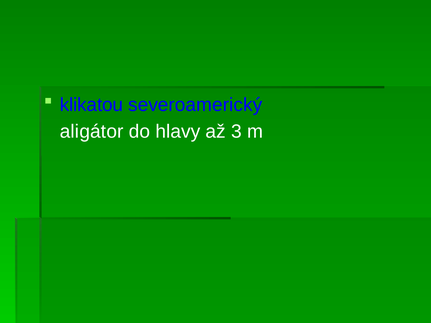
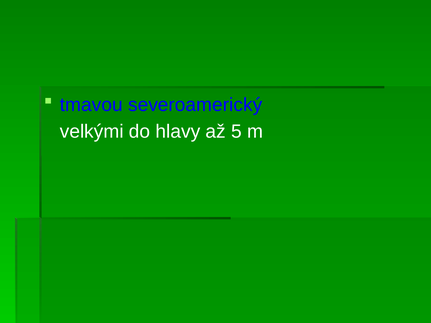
klikatou: klikatou -> tmavou
aligátor: aligátor -> velkými
3: 3 -> 5
